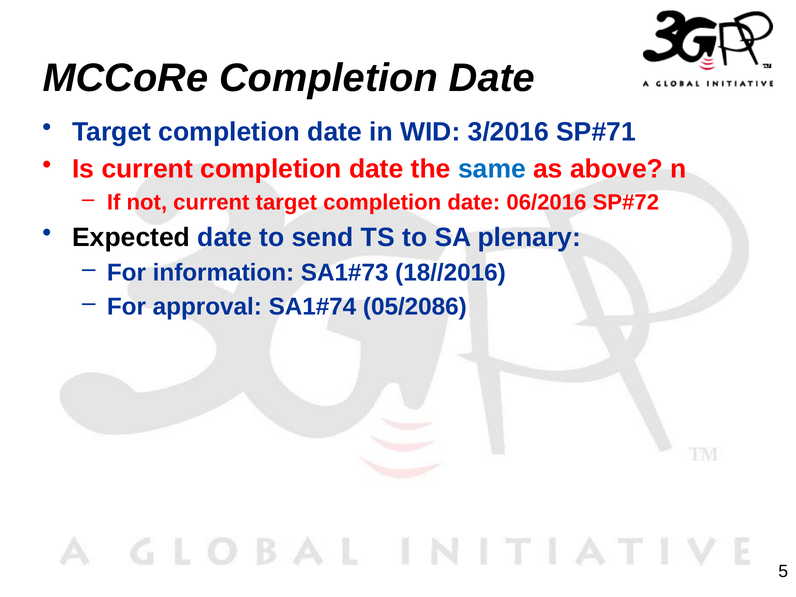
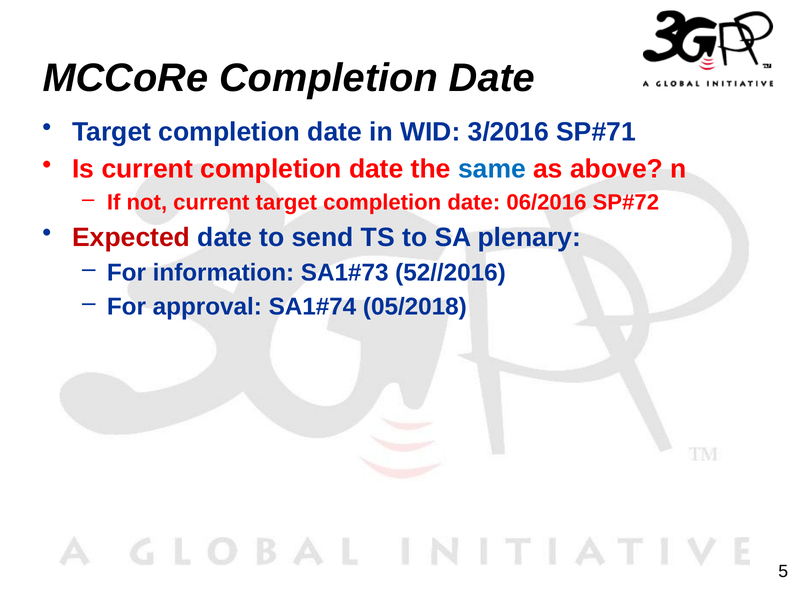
Expected colour: black -> red
18//2016: 18//2016 -> 52//2016
05/2086: 05/2086 -> 05/2018
